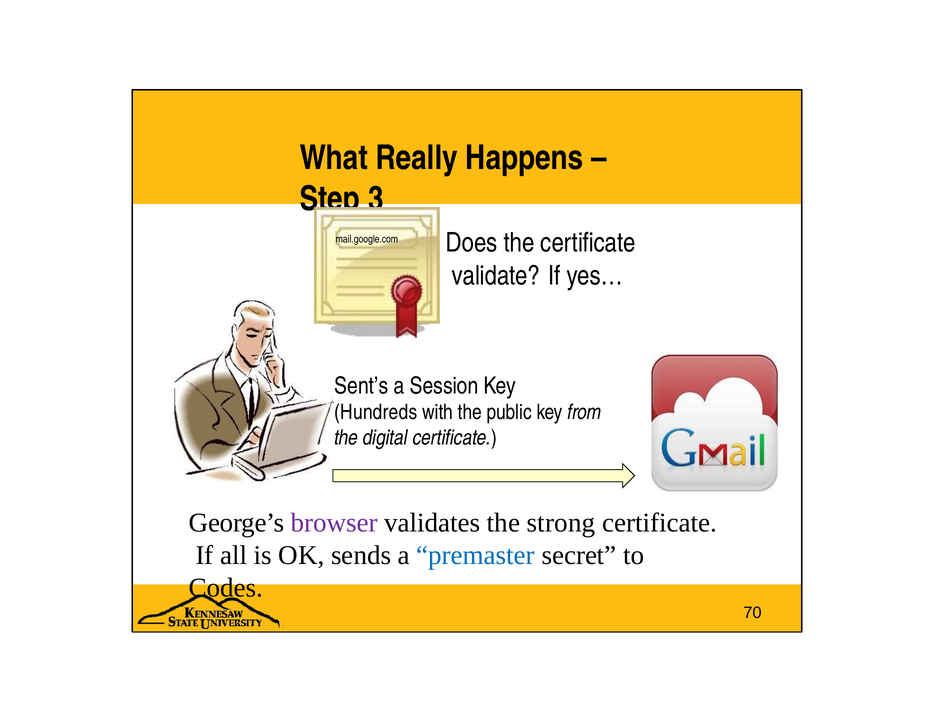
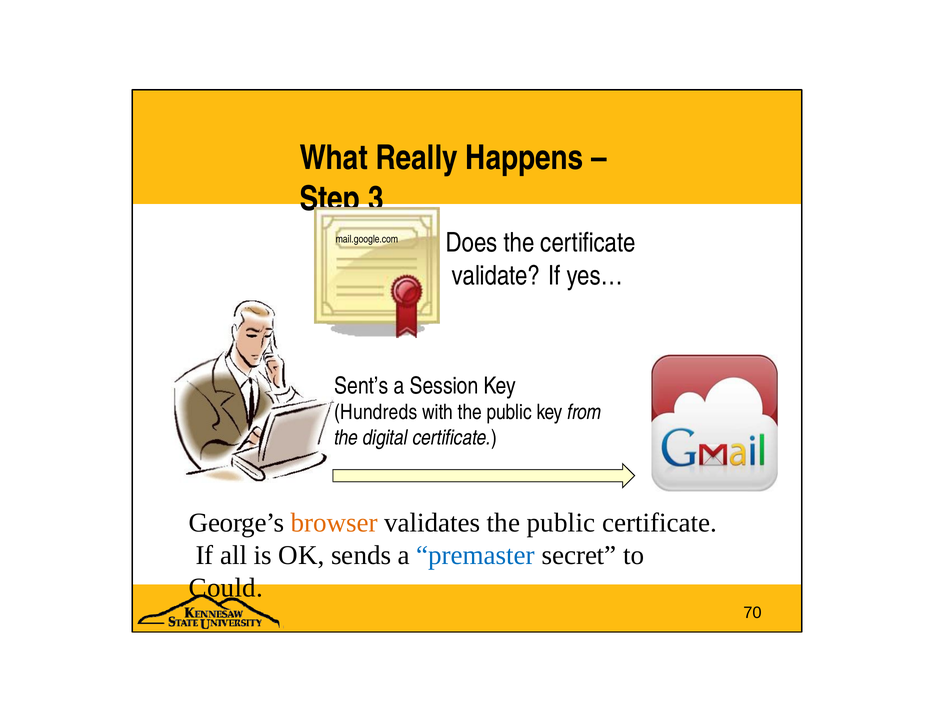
browser colour: purple -> orange
validates the strong: strong -> public
Codes: Codes -> Could
